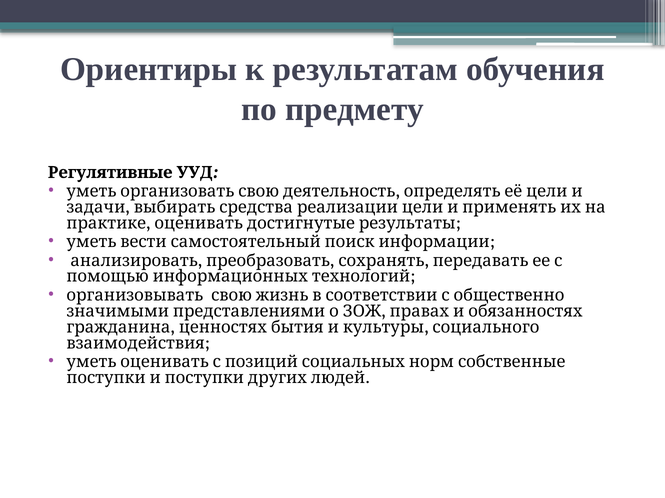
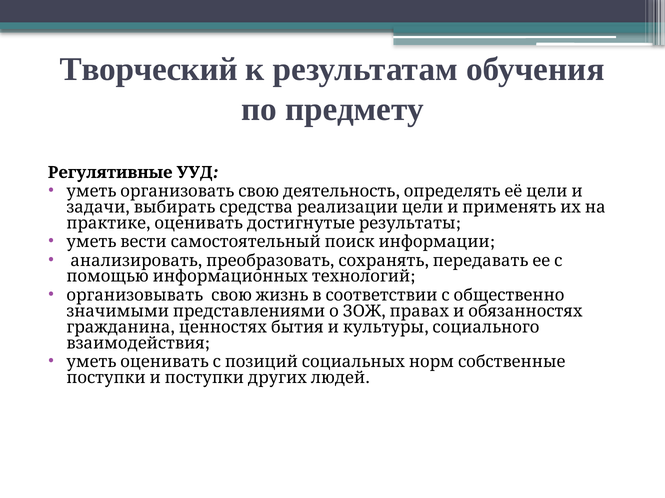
Ориентиры: Ориентиры -> Творческий
